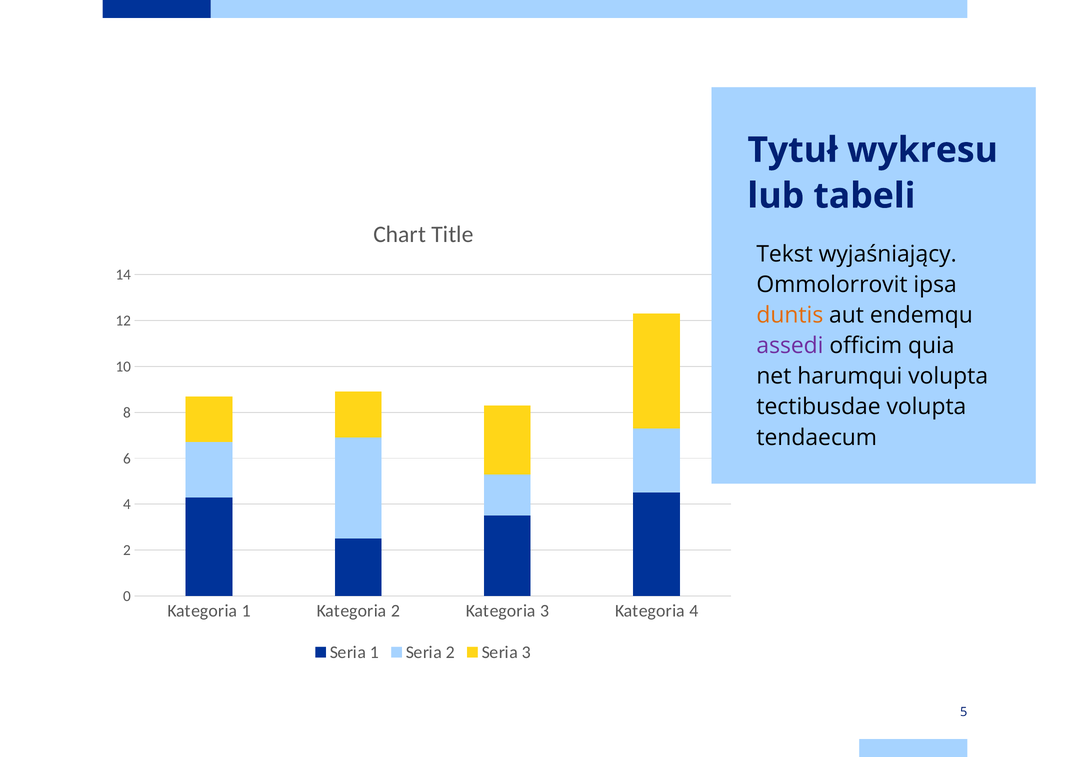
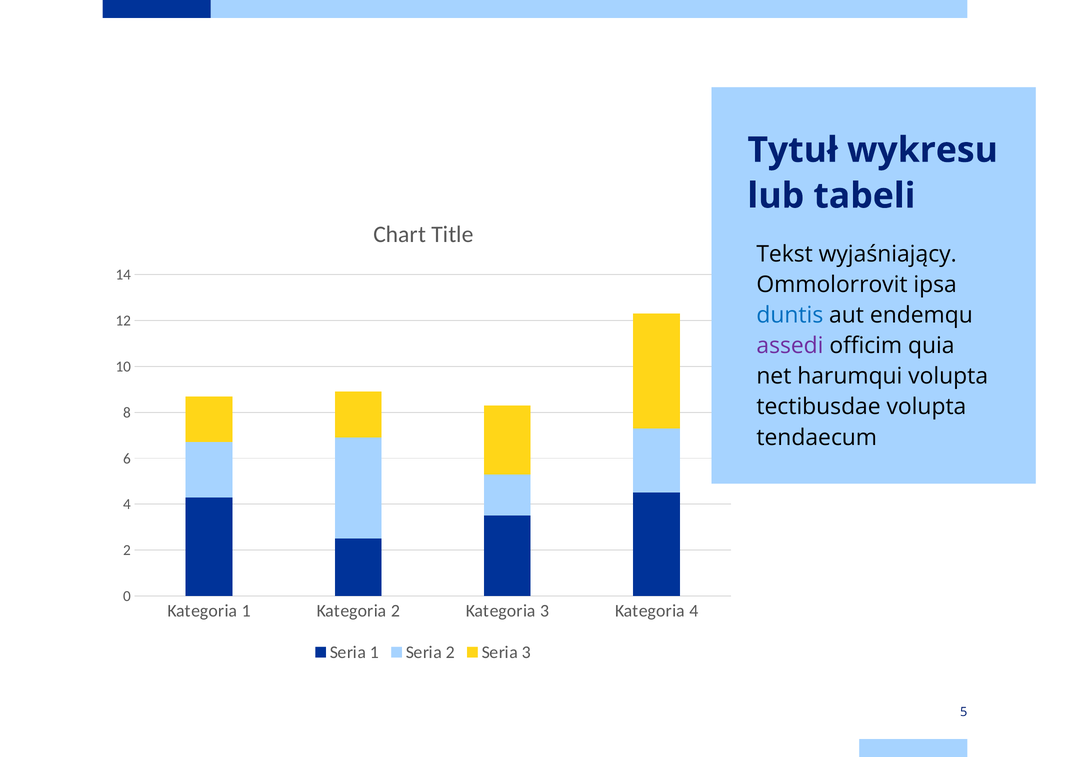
duntis colour: orange -> blue
